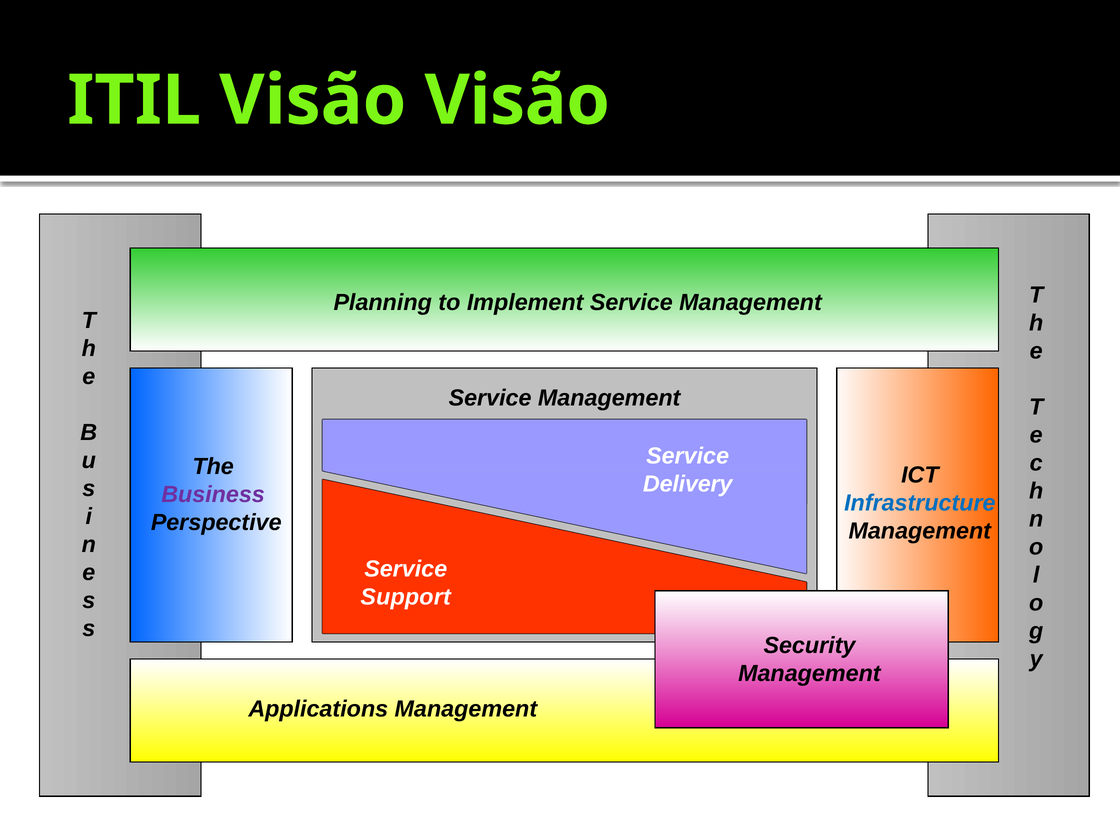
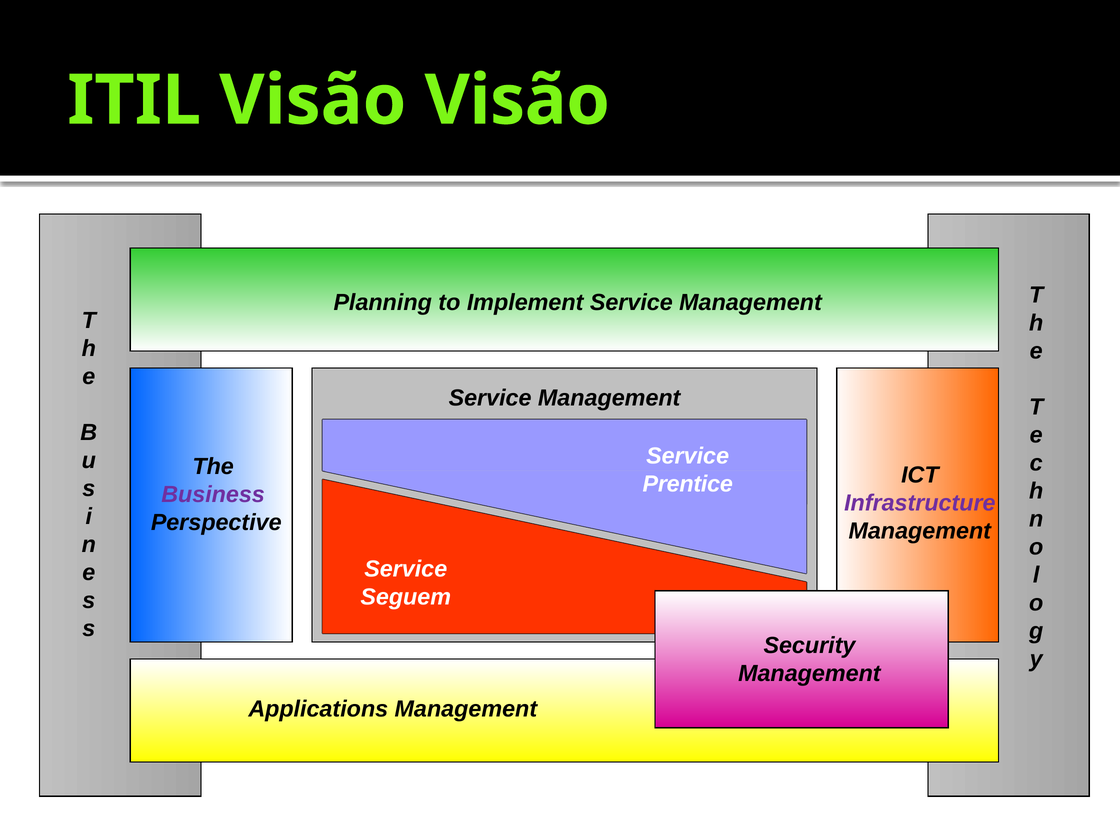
Delivery: Delivery -> Prentice
Infrastructure colour: blue -> purple
Support: Support -> Seguem
